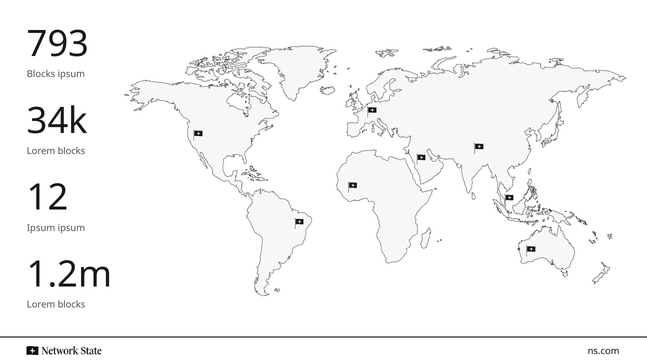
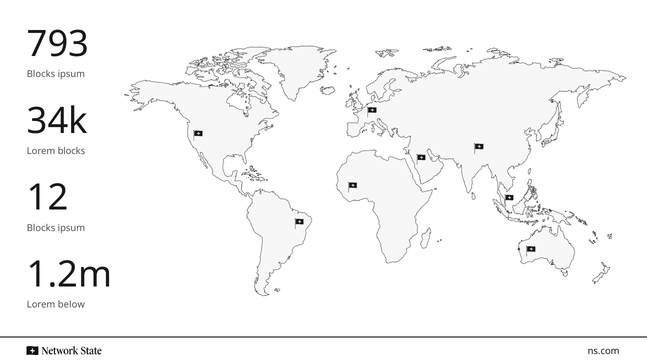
Ipsum at (41, 228): Ipsum -> Blocks
blocks at (71, 305): blocks -> below
